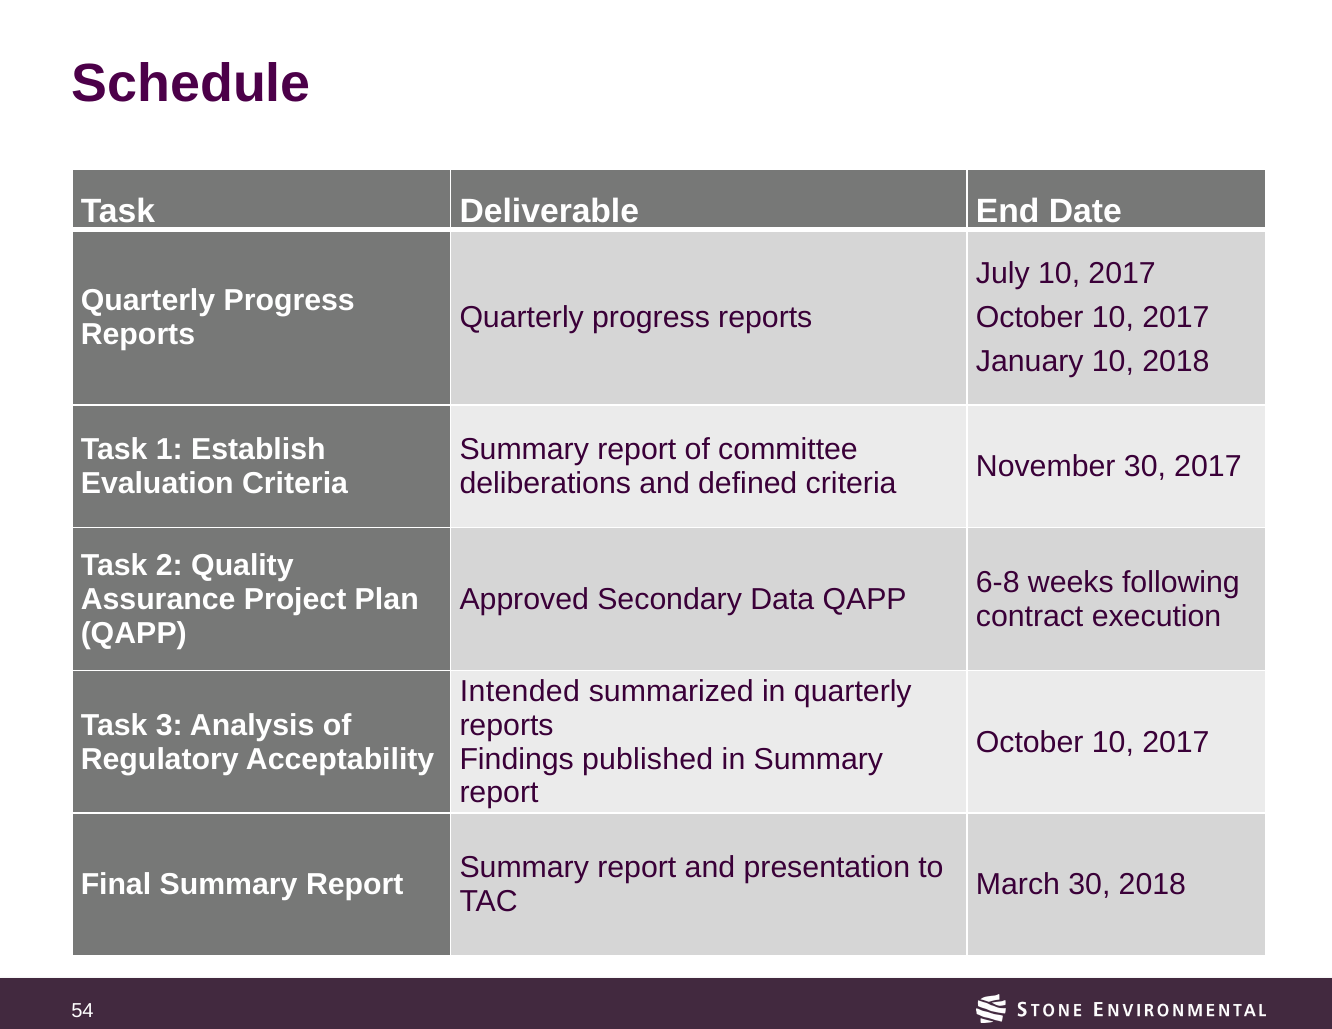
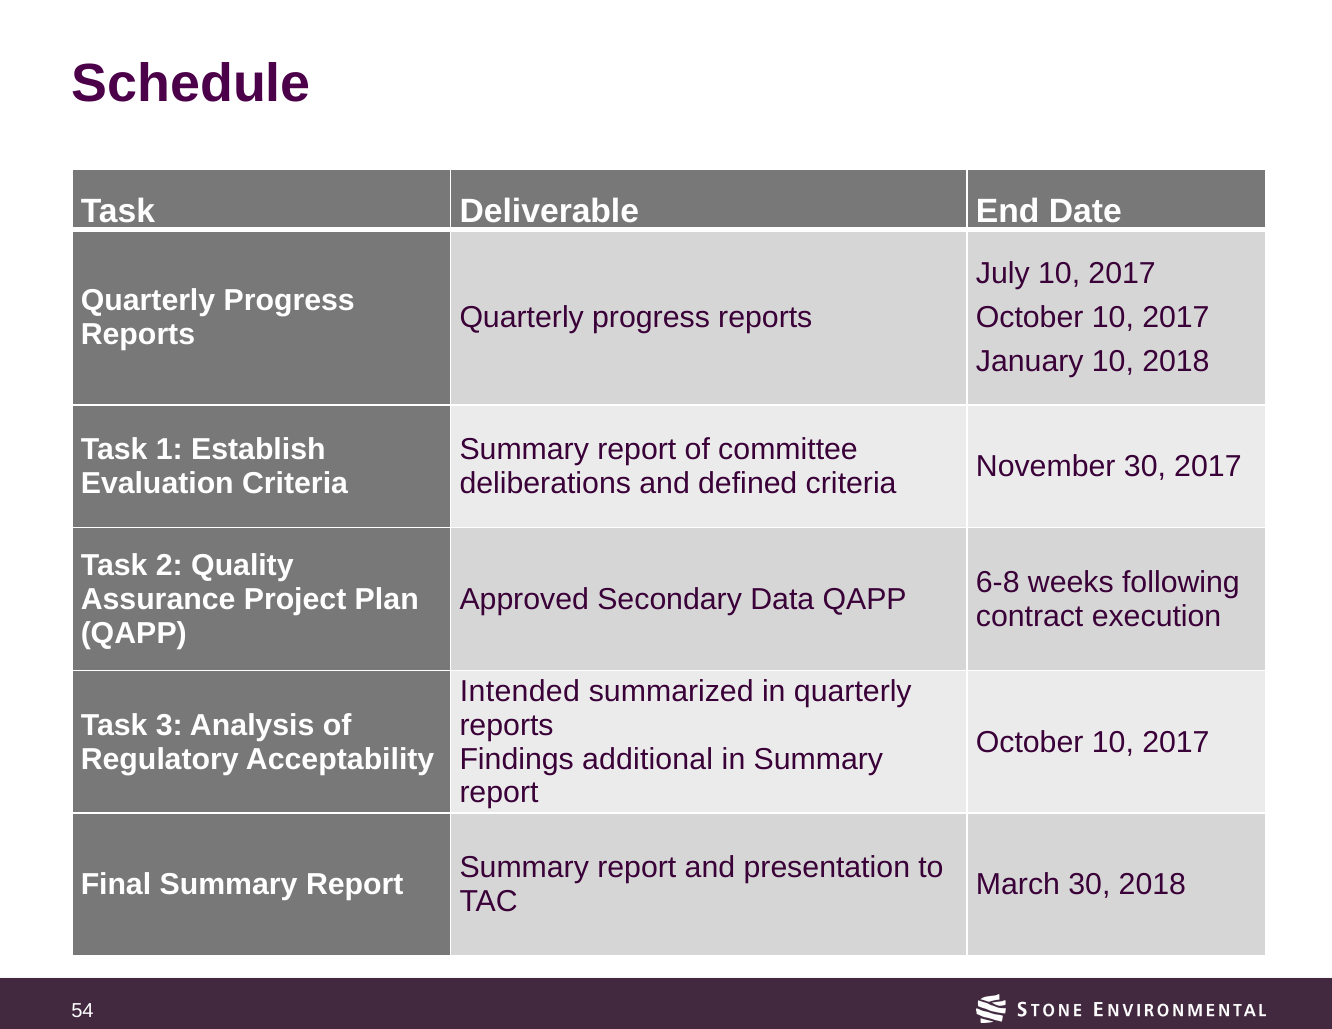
published: published -> additional
